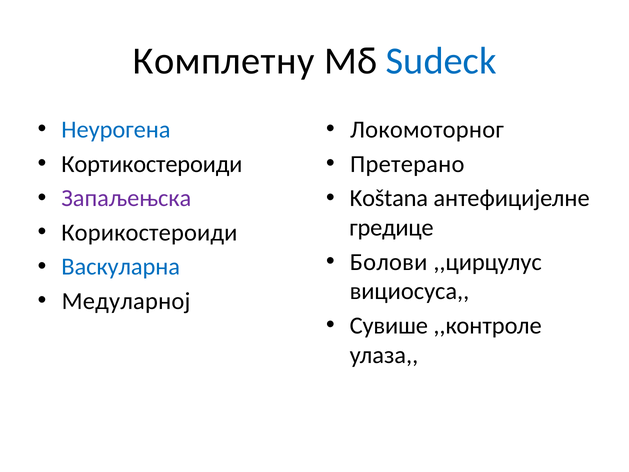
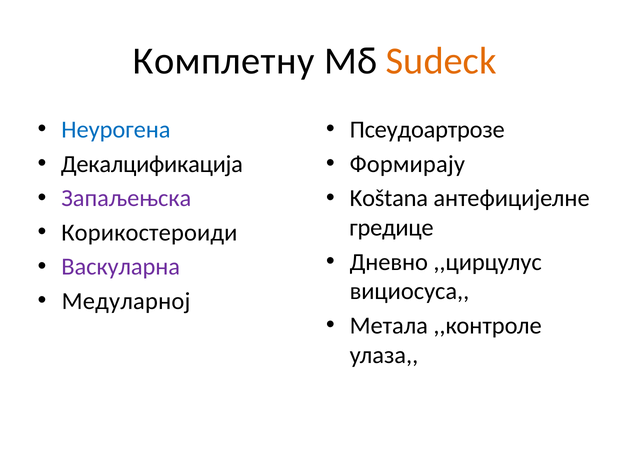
Sudeck colour: blue -> orange
Локомоторног: Локомоторног -> Псеудоартрозе
Кортикостероиди: Кортикостероиди -> Декалцификација
Претерано: Претерано -> Формирају
Болови: Болови -> Дневно
Васкуларна colour: blue -> purple
Сувише: Сувише -> Метала
